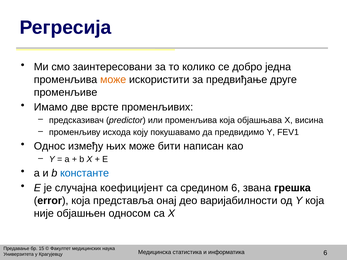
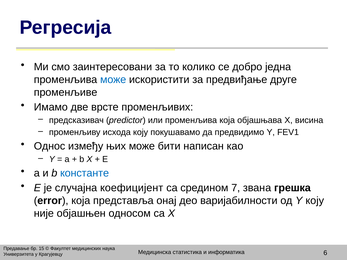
може at (113, 80) colour: orange -> blue
средином 6: 6 -> 7
Y која: која -> коју
